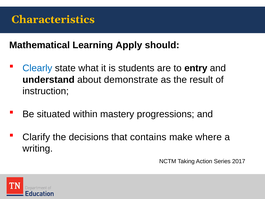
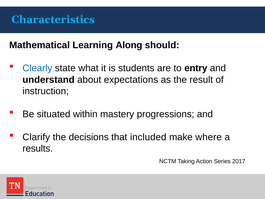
Characteristics colour: yellow -> light blue
Apply: Apply -> Along
demonstrate: demonstrate -> expectations
contains: contains -> included
writing: writing -> results
